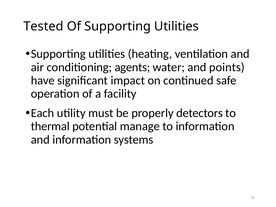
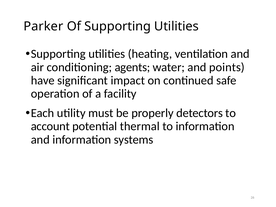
Tested: Tested -> Parker
thermal: thermal -> account
manage: manage -> thermal
